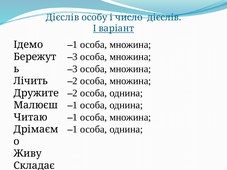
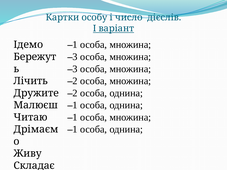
Дієслів at (62, 17): Дієслів -> Картки
